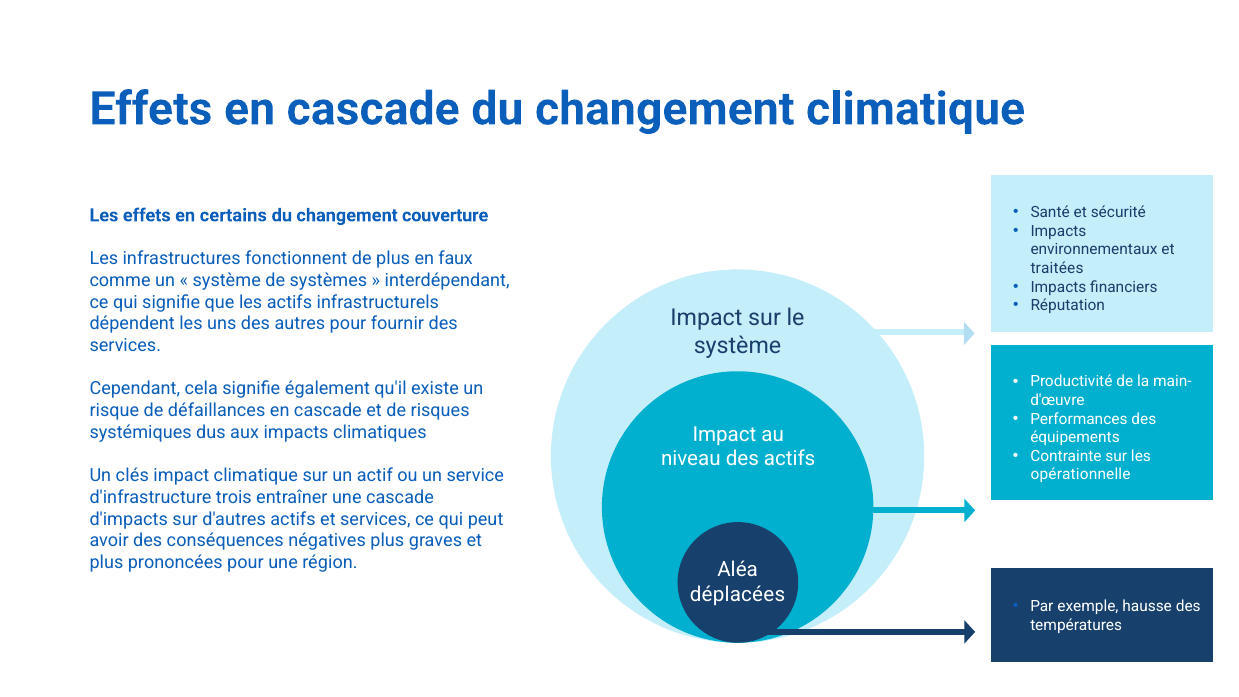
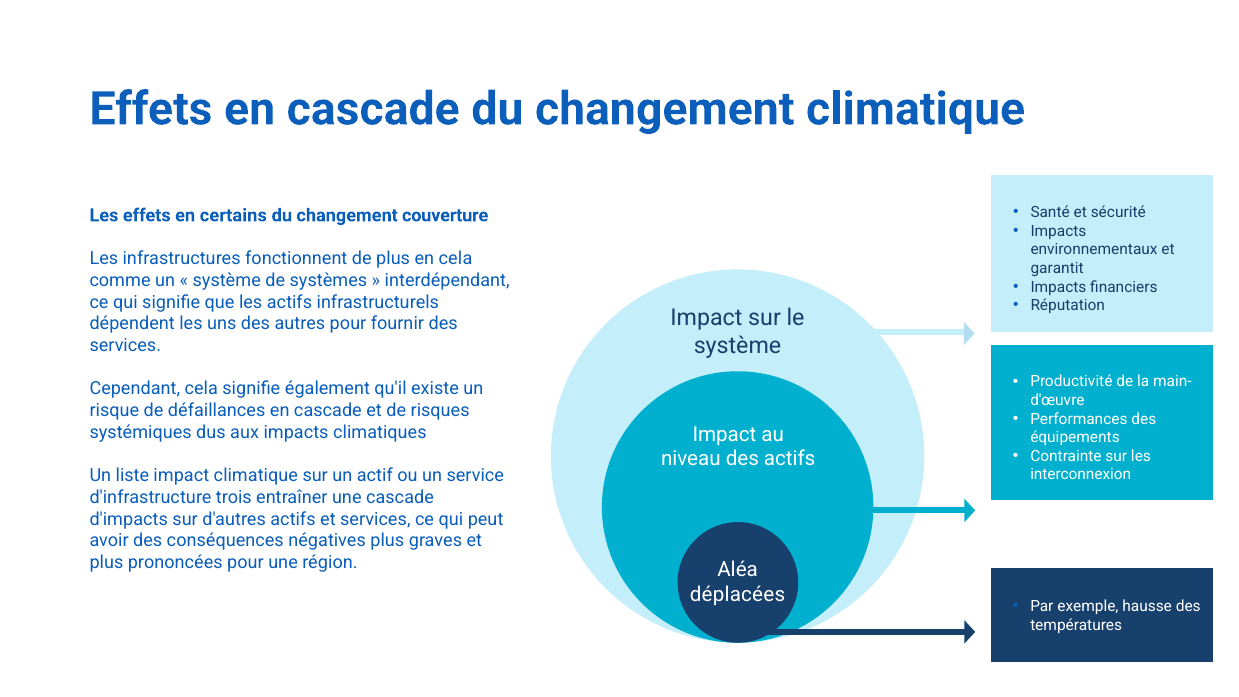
en faux: faux -> cela
traitées: traitées -> garantit
clés: clés -> liste
opérationnelle: opérationnelle -> interconnexion
